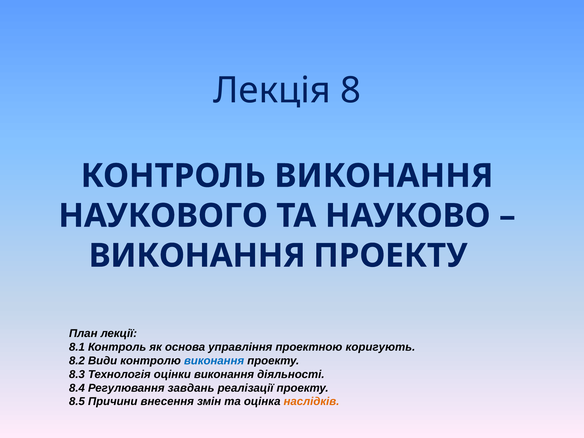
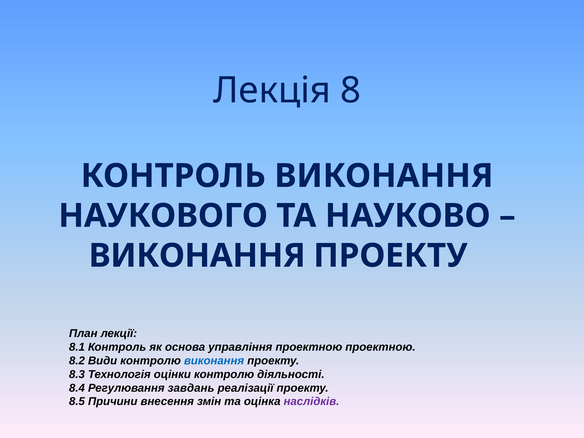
проектною коригують: коригують -> проектною
оцінки виконання: виконання -> контролю
наслідків colour: orange -> purple
